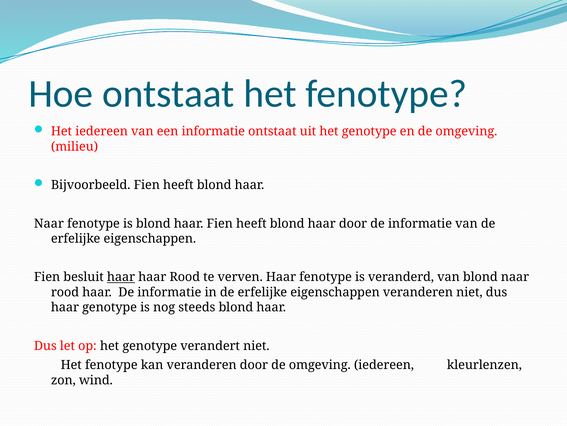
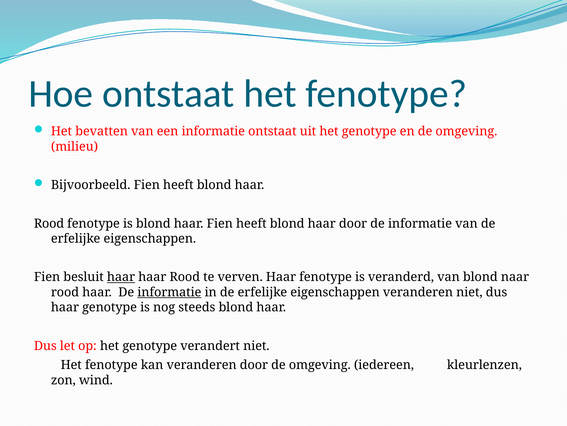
Het iedereen: iedereen -> bevatten
Naar at (49, 223): Naar -> Rood
informatie at (169, 292) underline: none -> present
